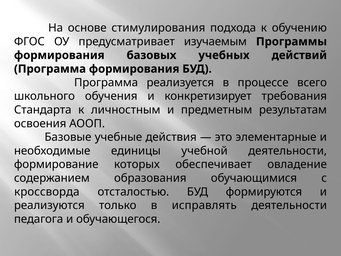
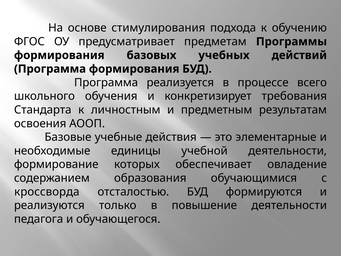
изучаемым: изучаемым -> предметам
исправлять: исправлять -> повышение
